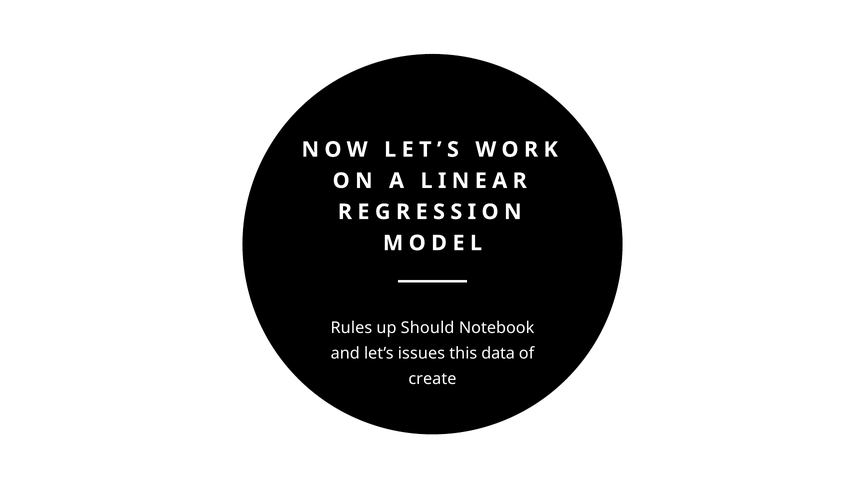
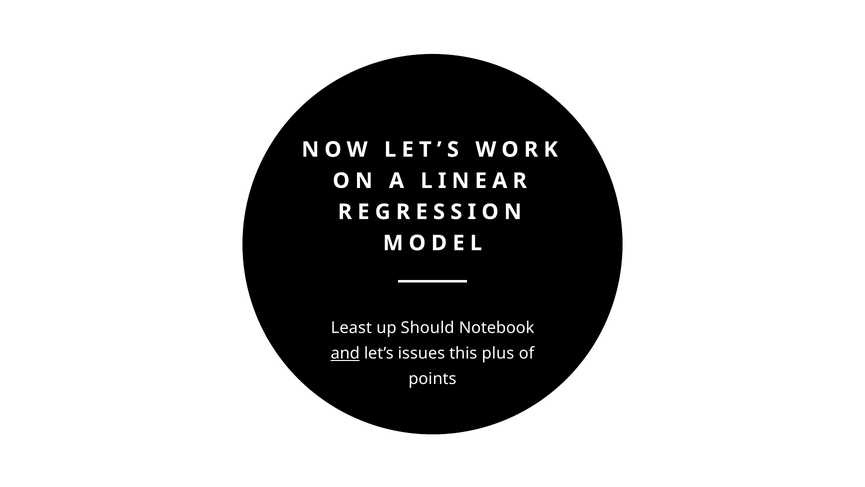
Rules: Rules -> Least
and underline: none -> present
data: data -> plus
create: create -> points
